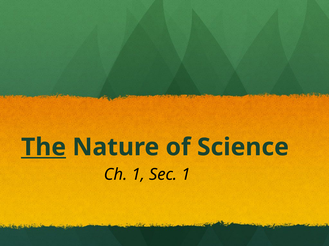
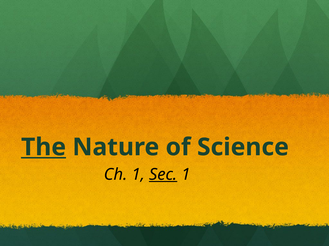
Sec underline: none -> present
